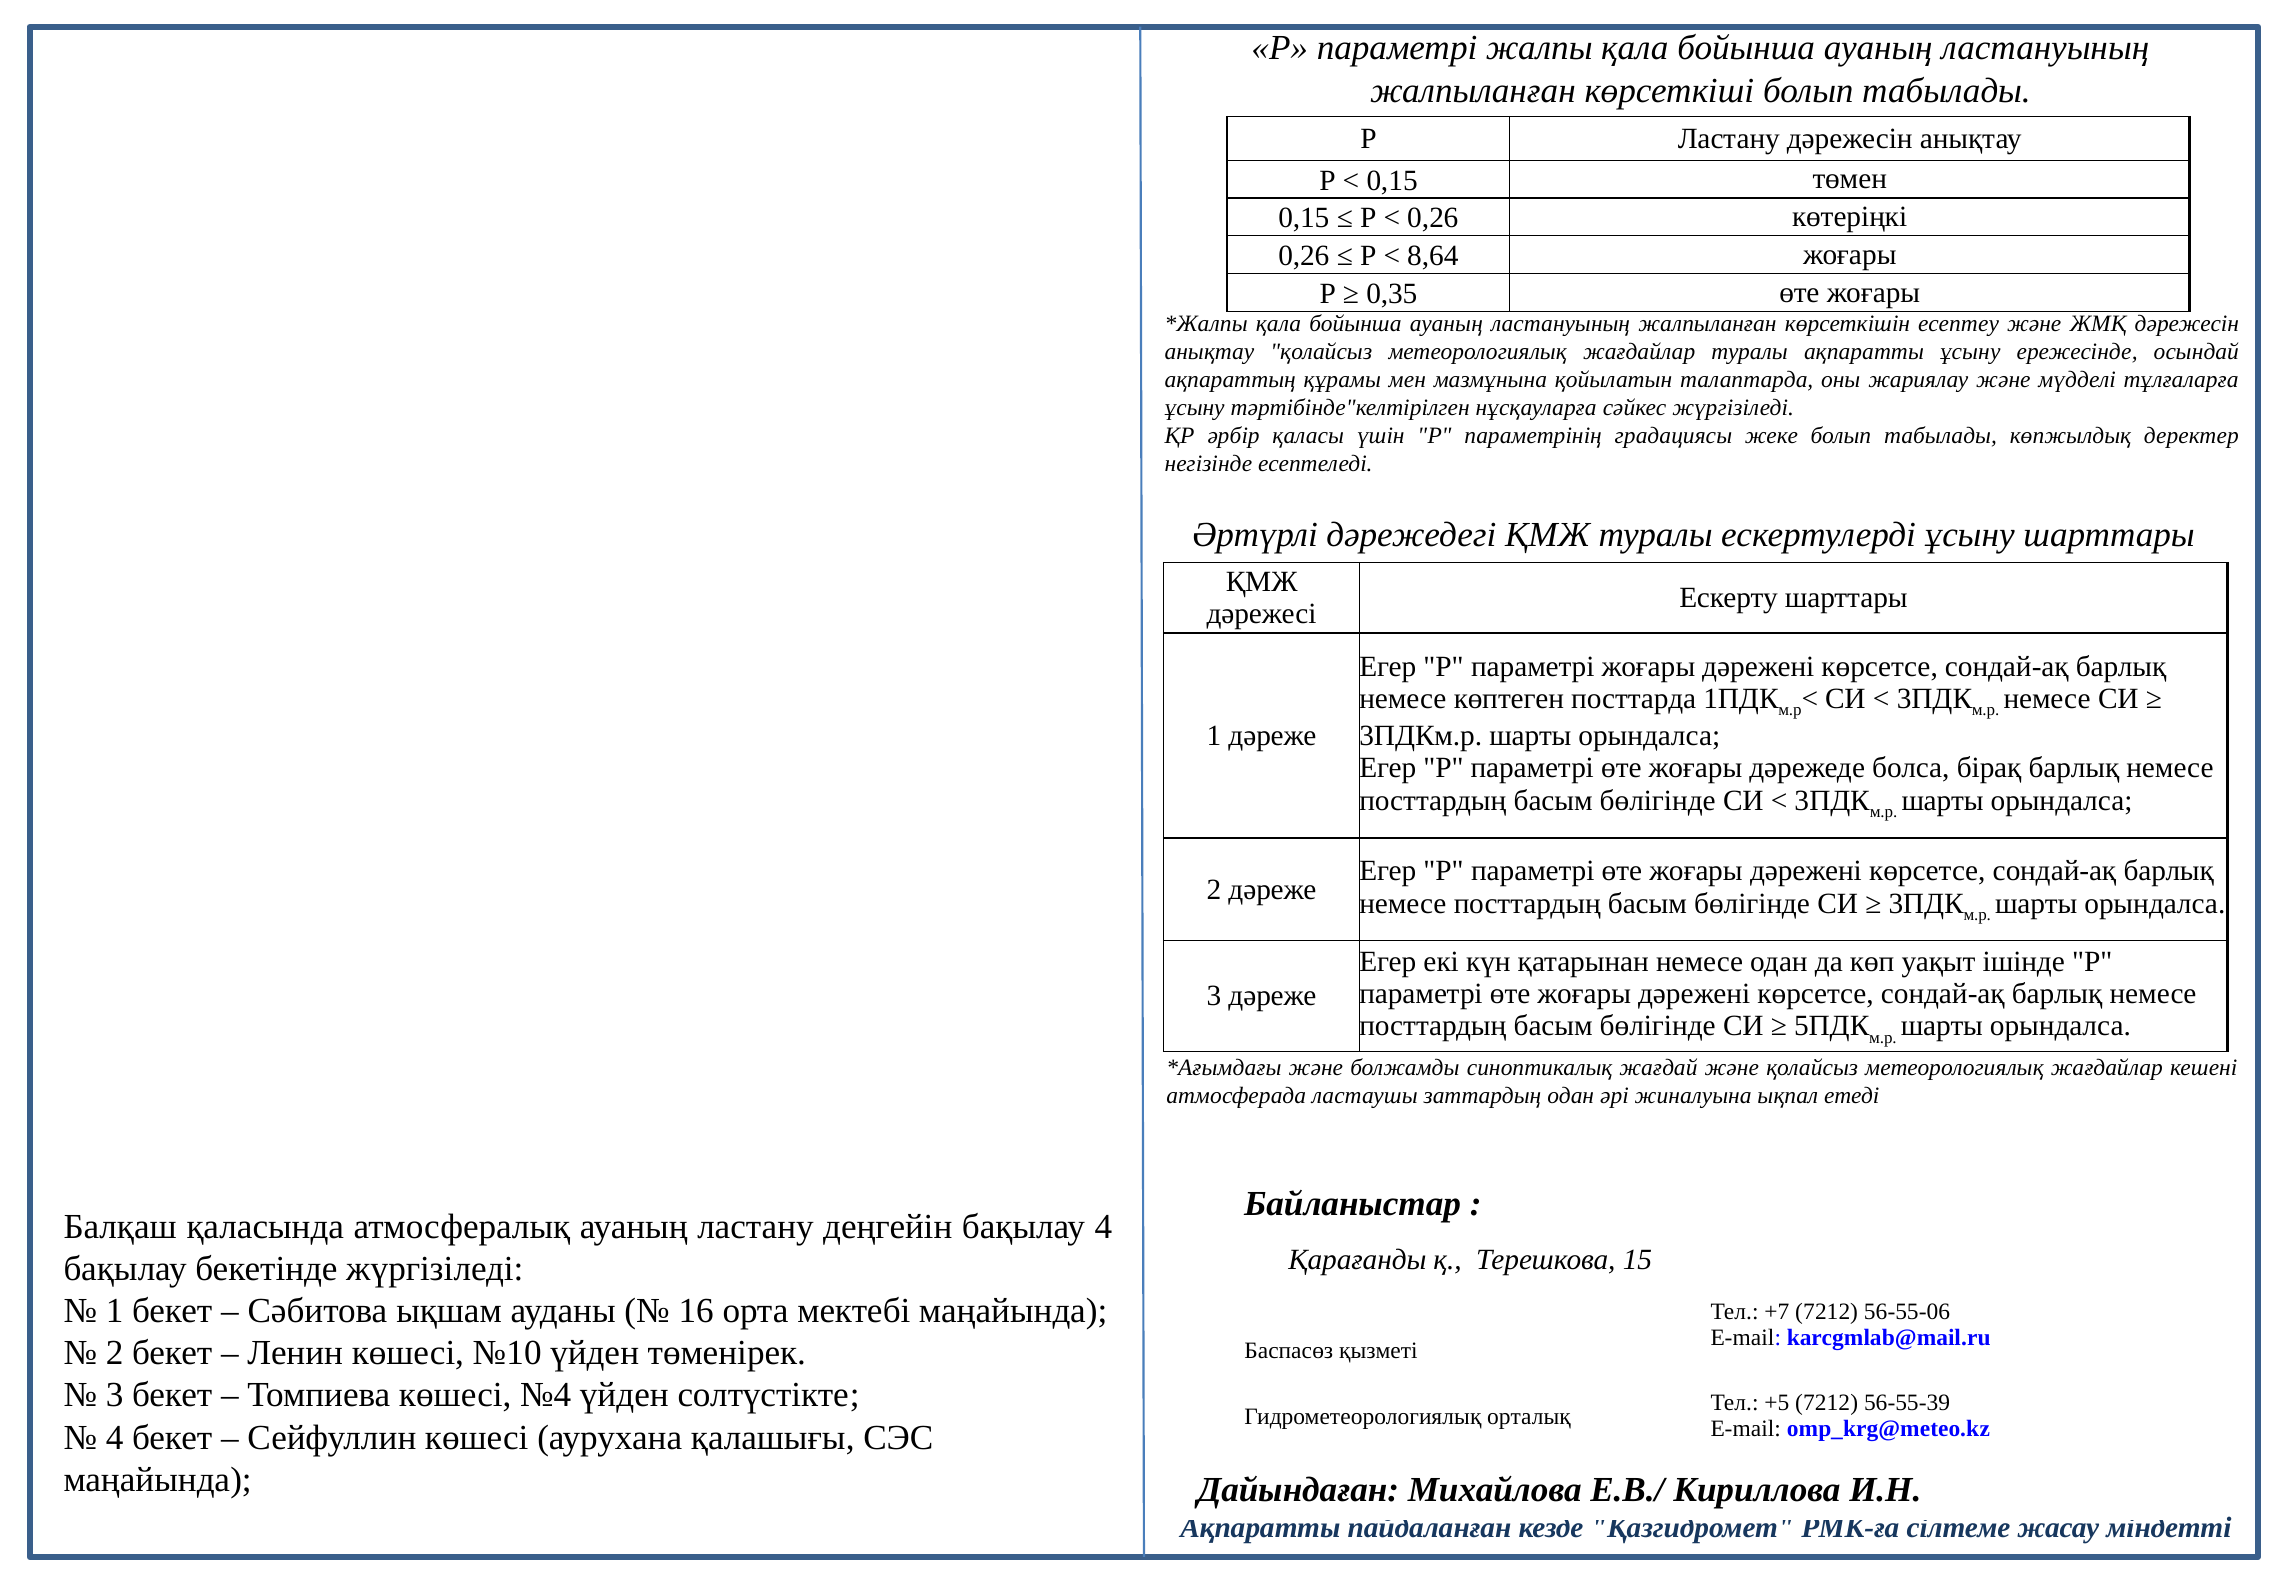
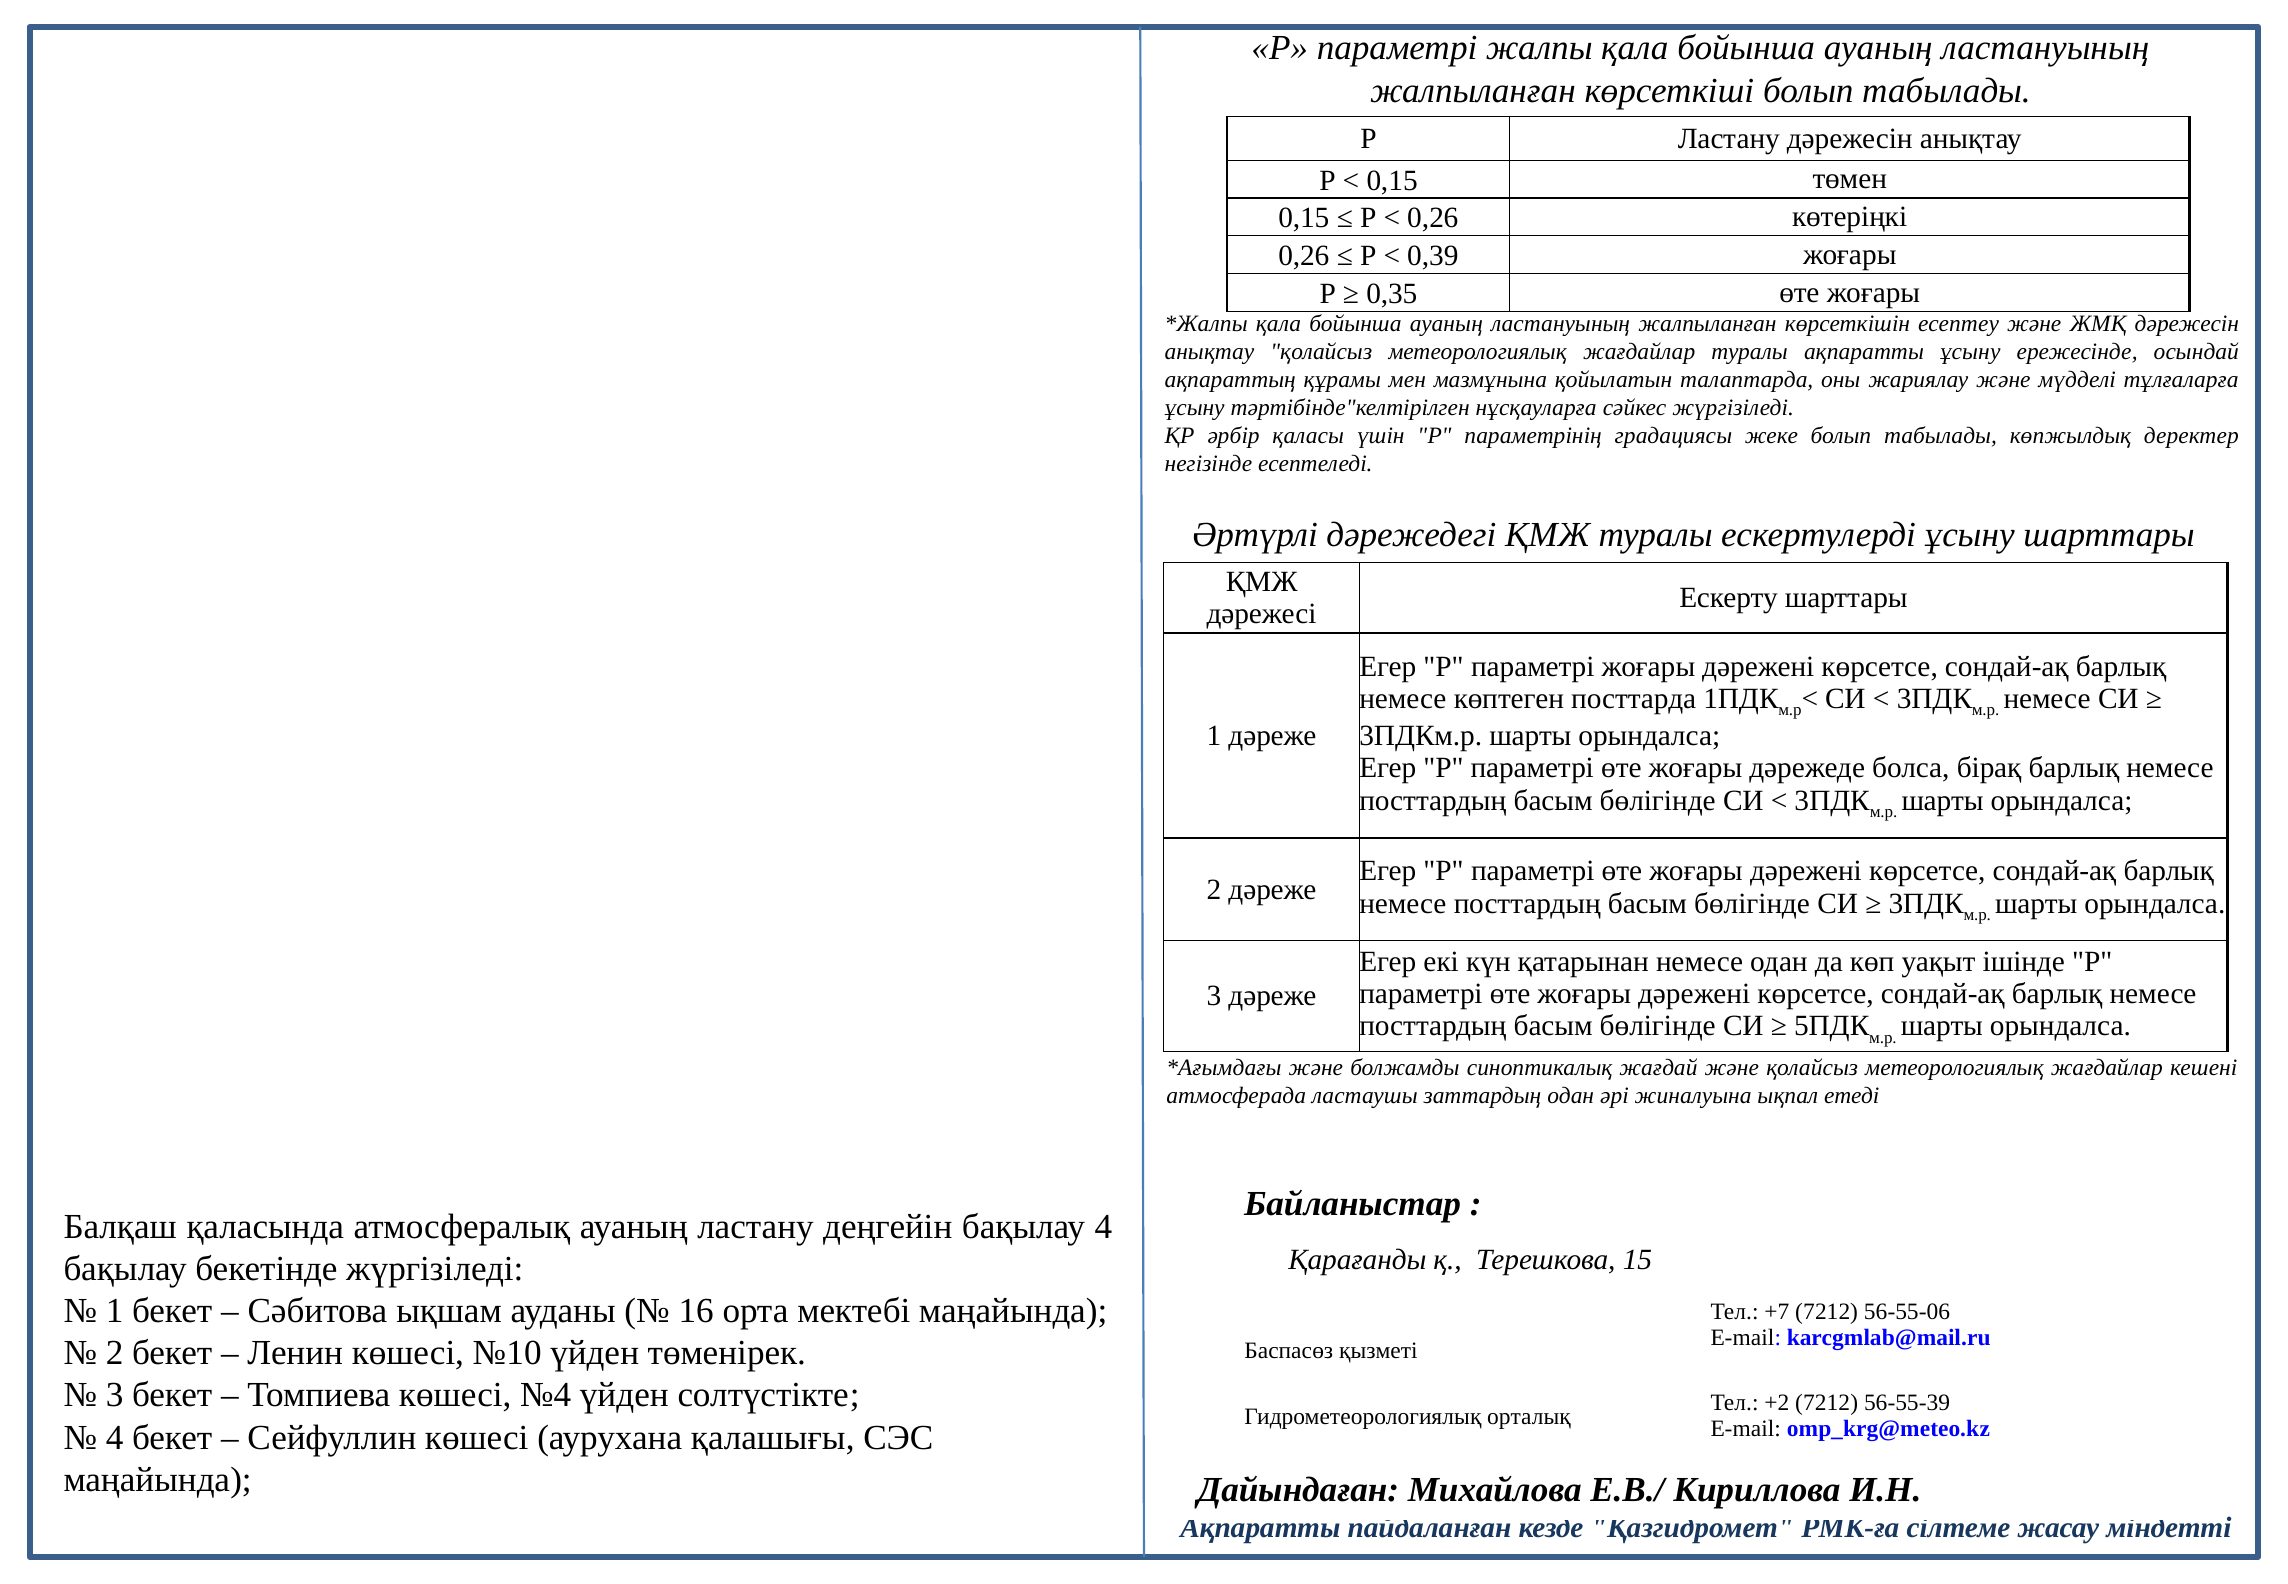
8,64: 8,64 -> 0,39
+5: +5 -> +2
